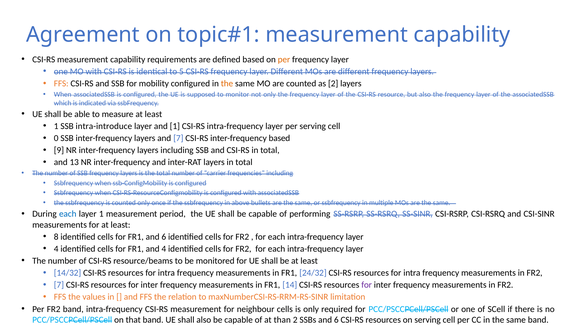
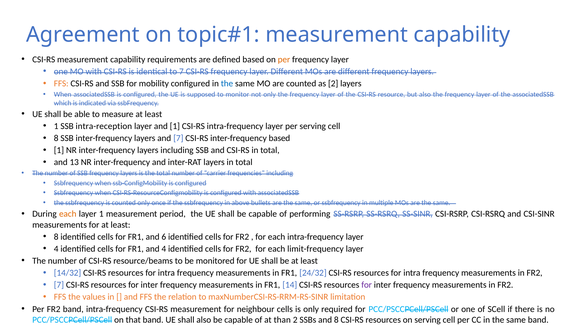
to 5: 5 -> 7
the at (227, 83) colour: orange -> blue
intra-introduce: intra-introduce -> intra-reception
0 at (56, 138): 0 -> 8
9 at (59, 150): 9 -> 1
each at (68, 214) colour: blue -> orange
FR2 for each intra-frequency: intra-frequency -> limit-frequency
SSBs and 6: 6 -> 8
